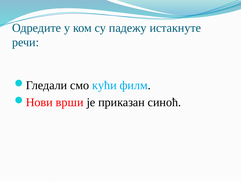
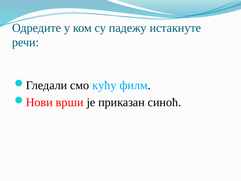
кући: кући -> кућу
